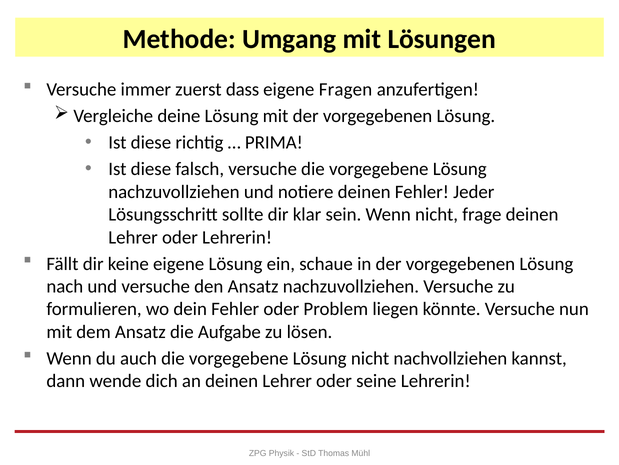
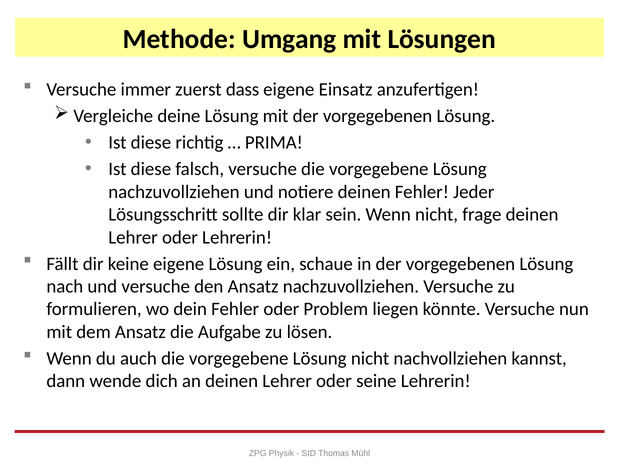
Fragen: Fragen -> Einsatz
